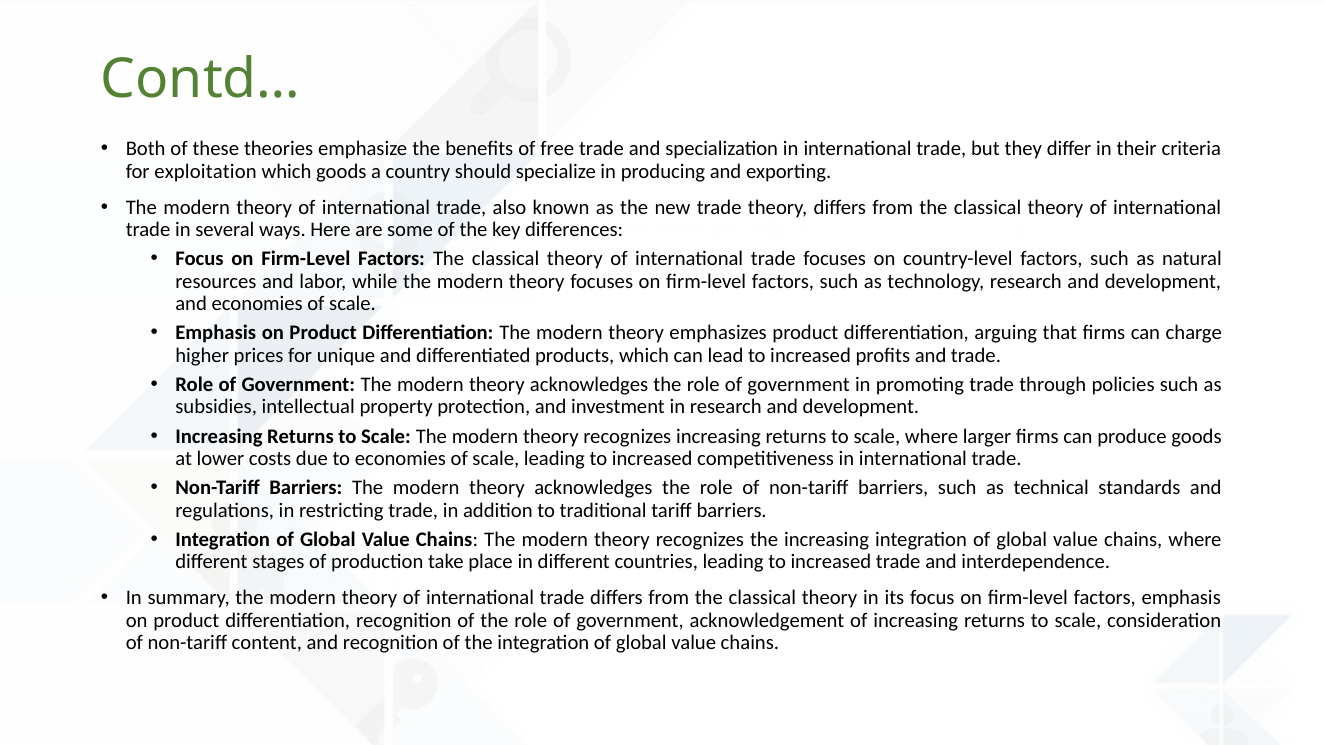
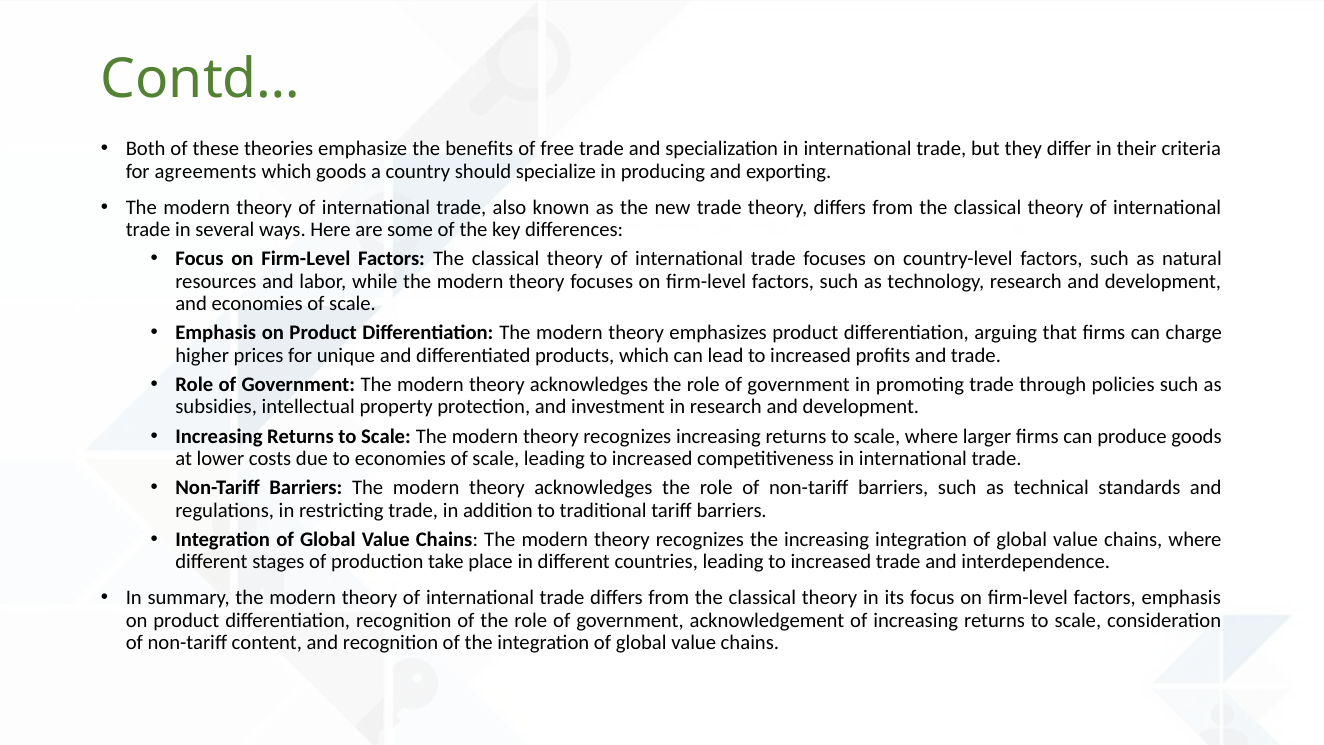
exploitation: exploitation -> agreements
